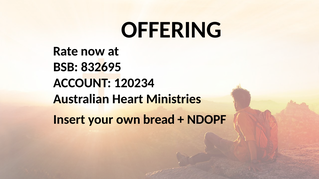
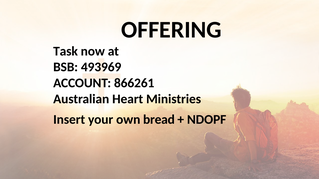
Rate: Rate -> Task
832695: 832695 -> 493969
120234: 120234 -> 866261
